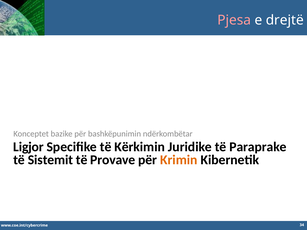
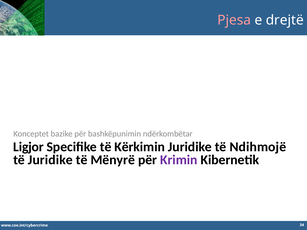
Paraprake: Paraprake -> Ndihmojë
të Sistemit: Sistemit -> Juridike
Provave: Provave -> Mënyrë
Krimin colour: orange -> purple
